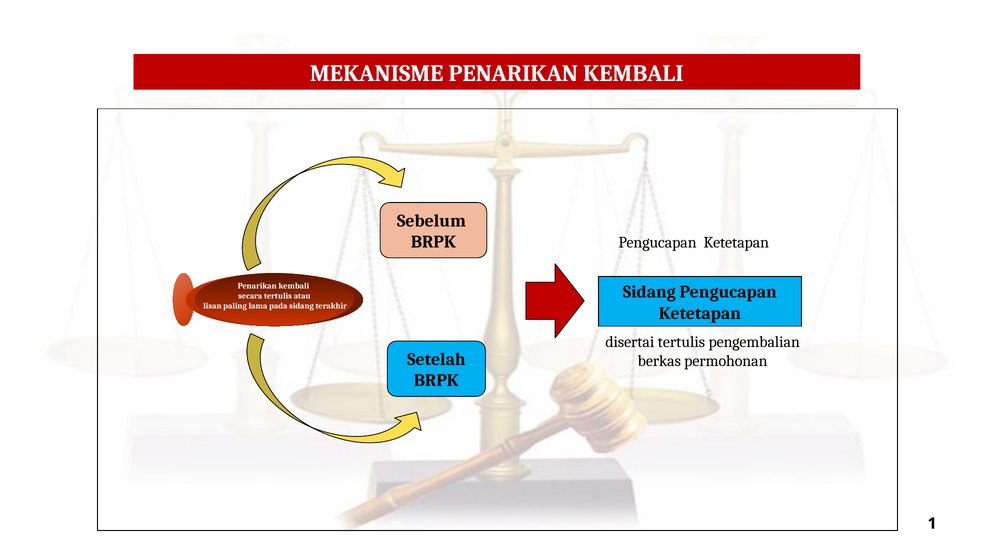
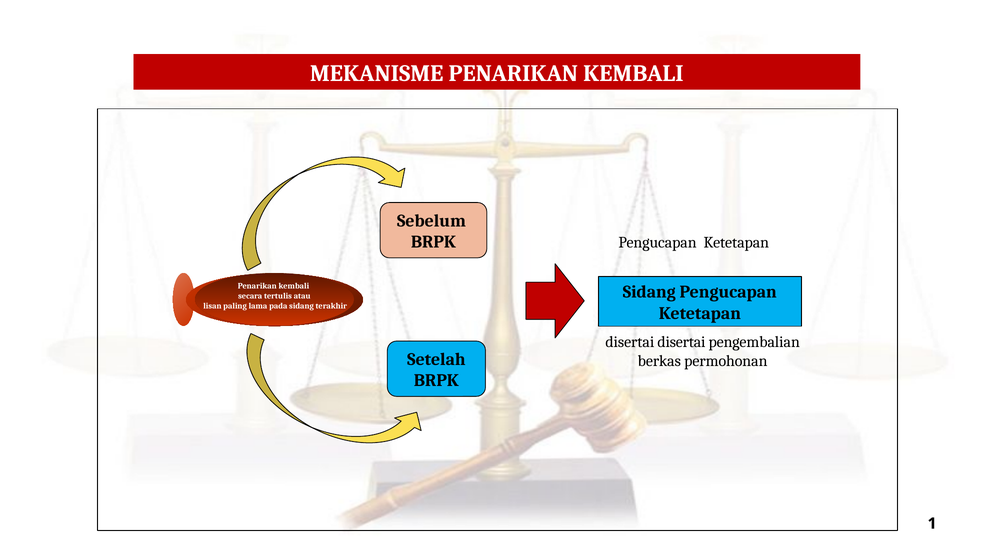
disertai tertulis: tertulis -> disertai
